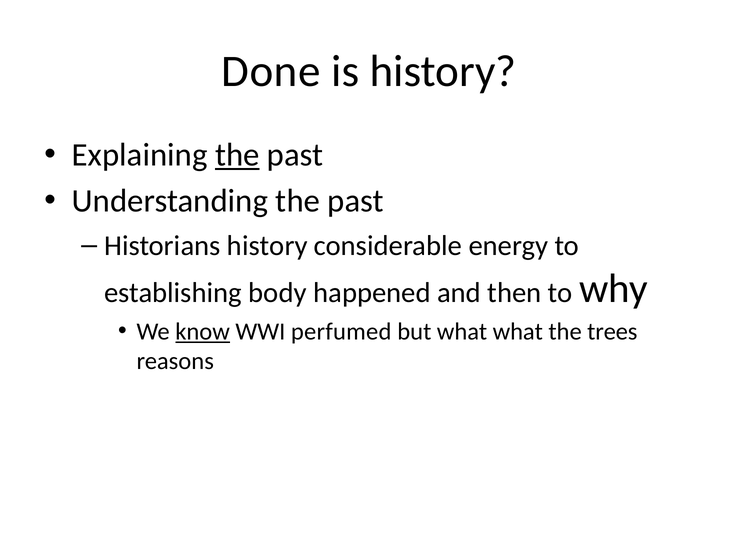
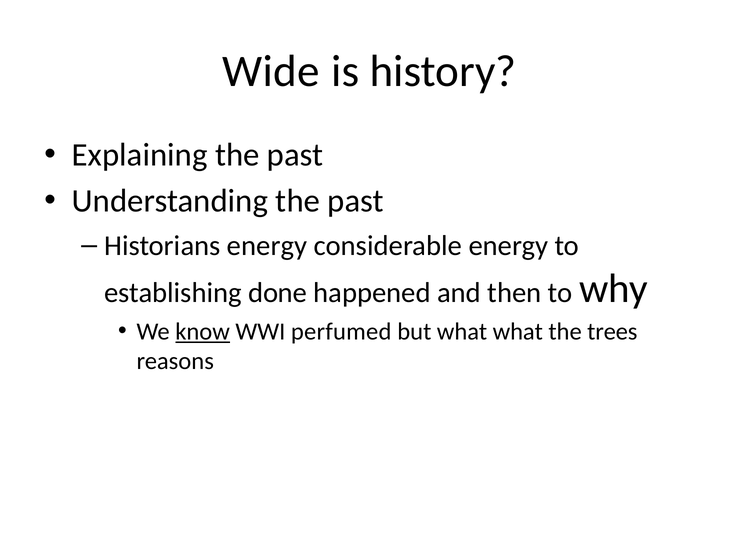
Done: Done -> Wide
the at (237, 155) underline: present -> none
Historians history: history -> energy
body: body -> done
